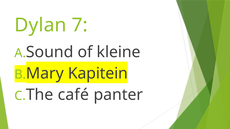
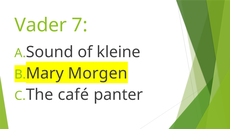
Dylan: Dylan -> Vader
Kapitein: Kapitein -> Morgen
